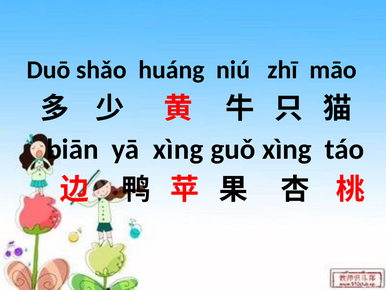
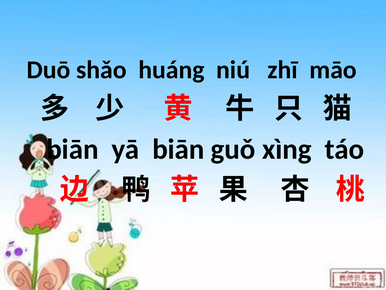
yā xìng: xìng -> biān
